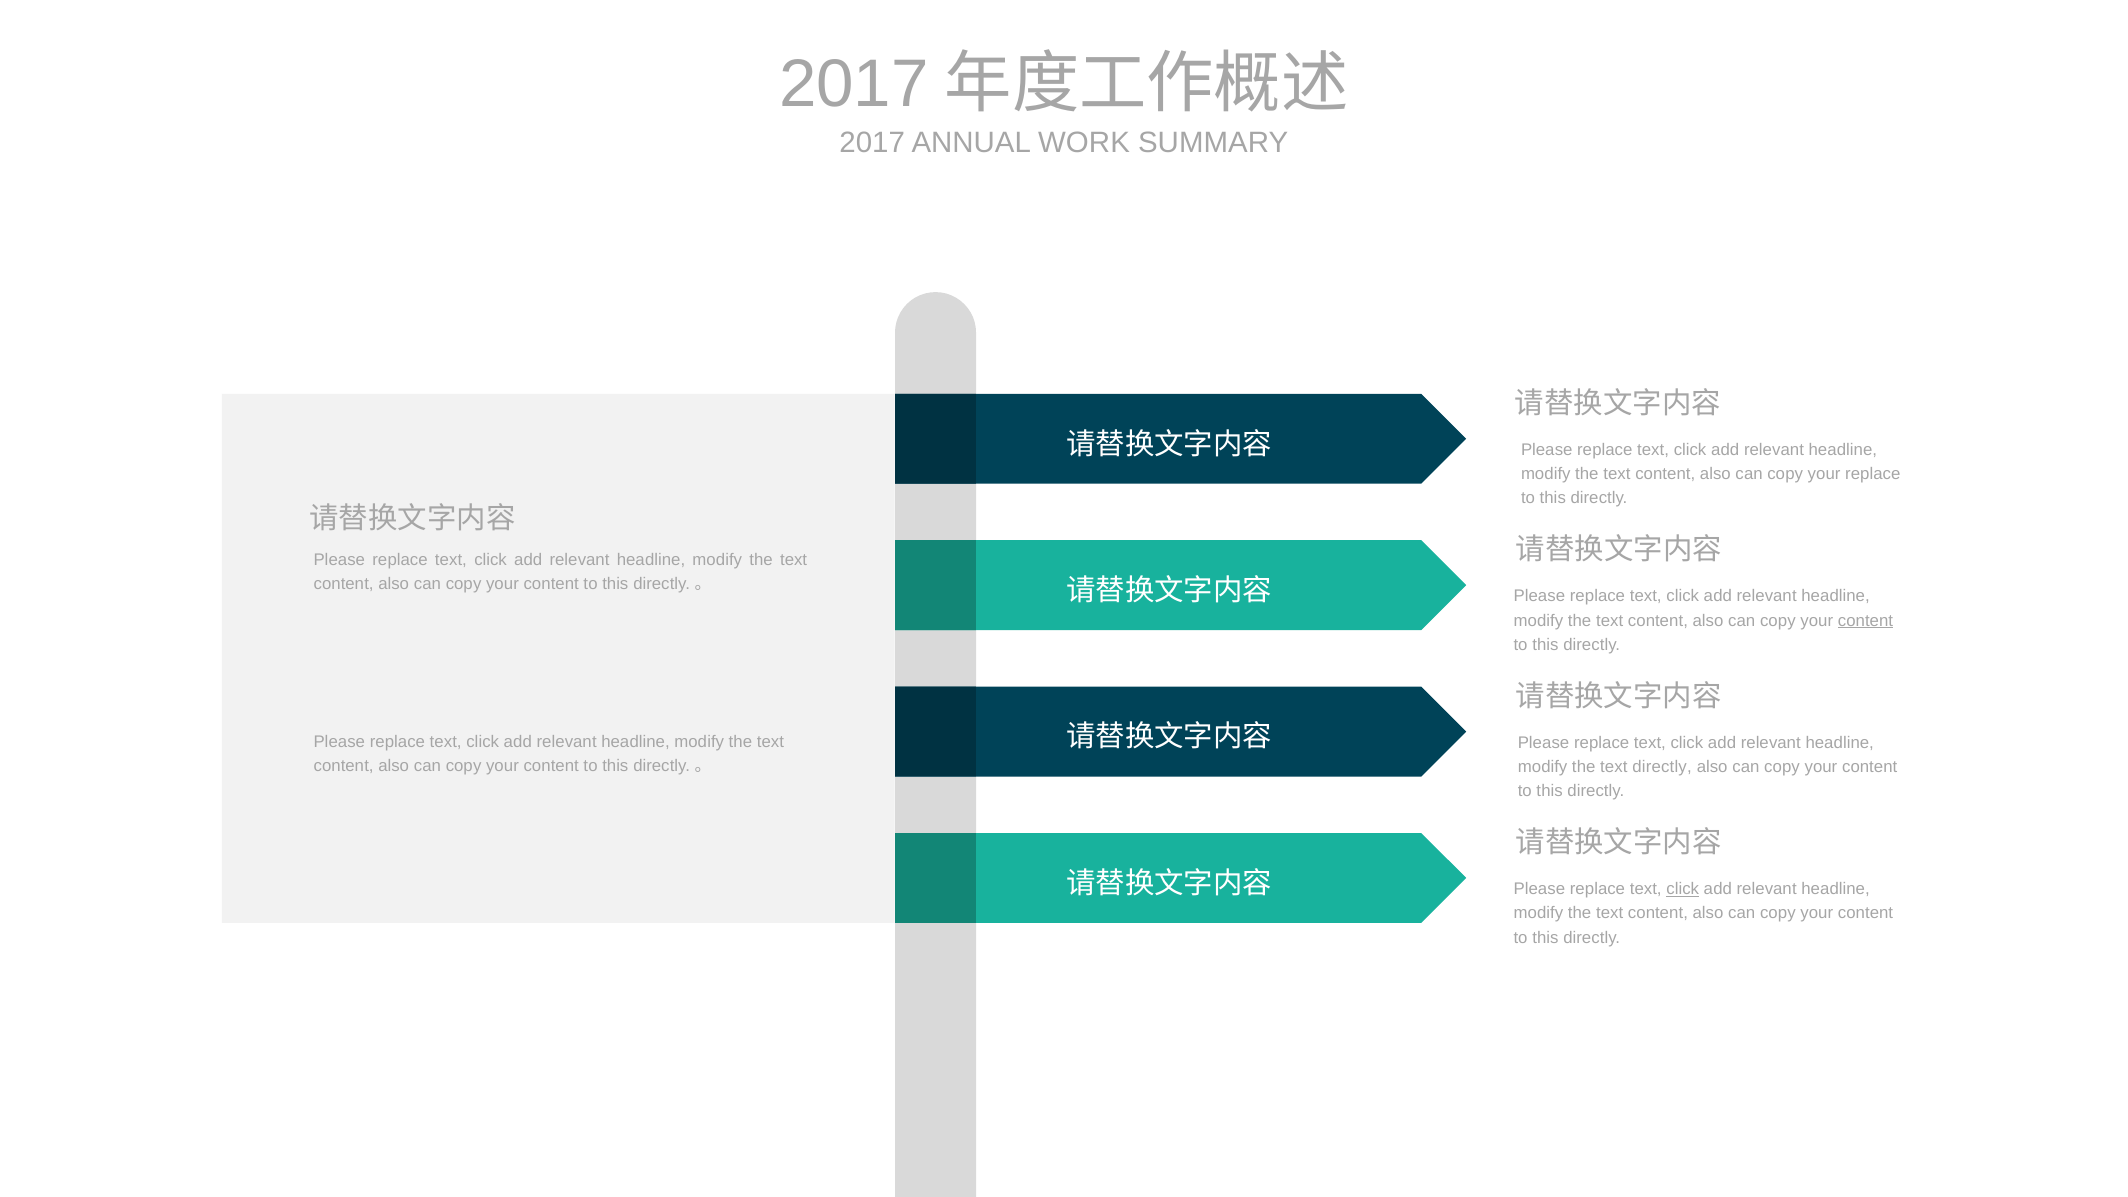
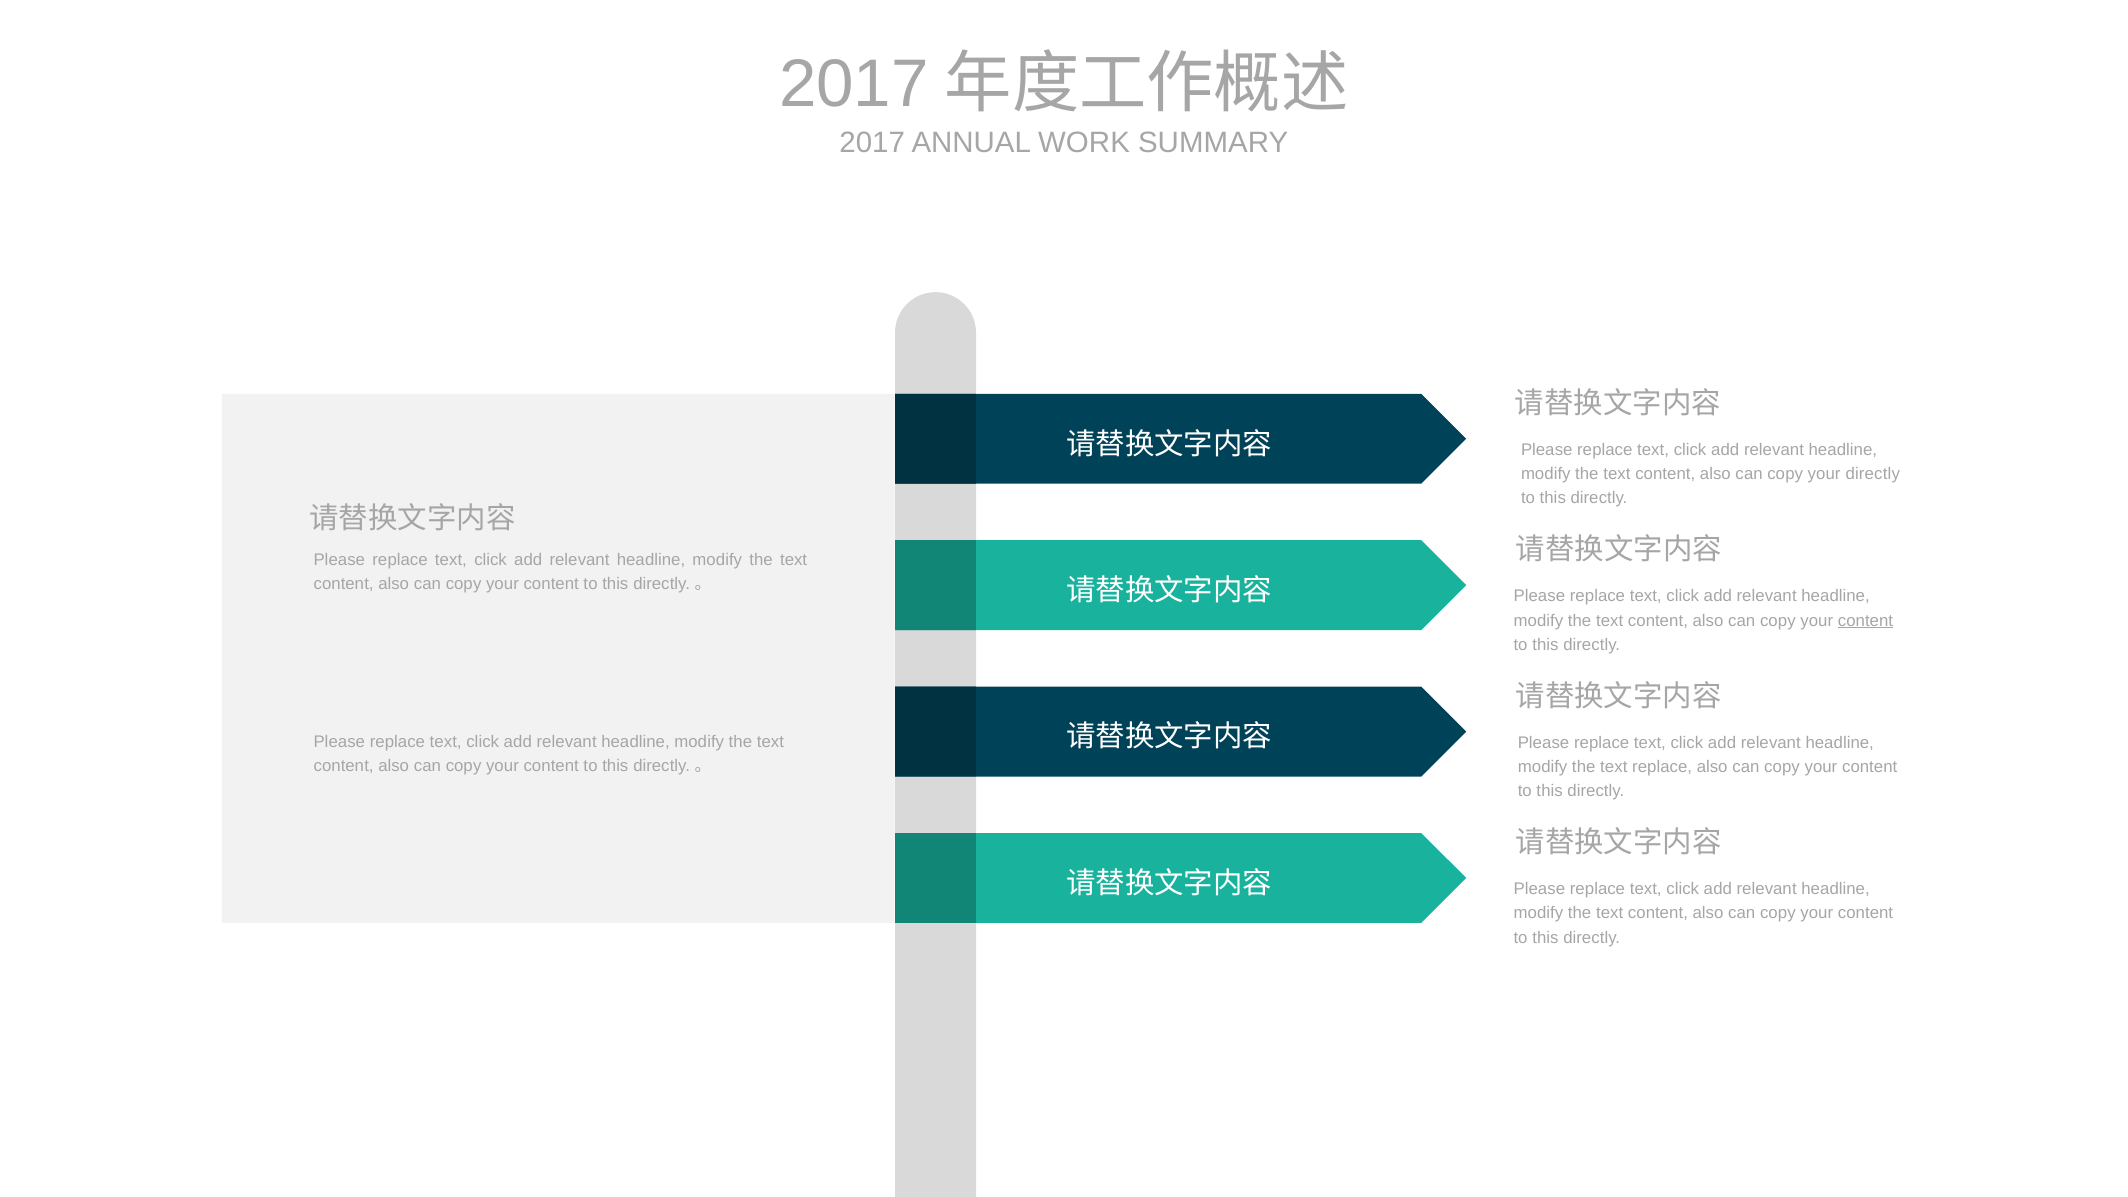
your replace: replace -> directly
text directly: directly -> replace
click at (1683, 889) underline: present -> none
